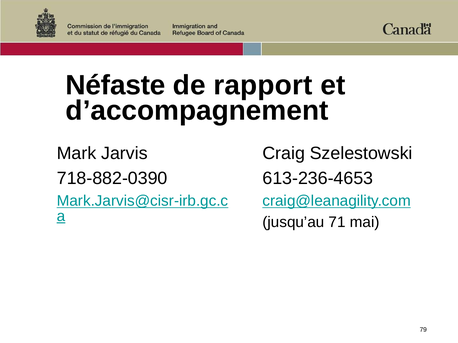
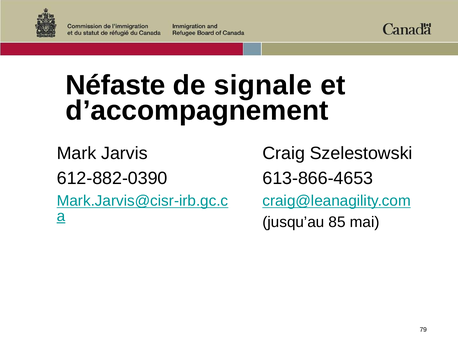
rapport: rapport -> signale
718-882-0390: 718-882-0390 -> 612-882-0390
613-236-4653: 613-236-4653 -> 613-866-4653
71: 71 -> 85
